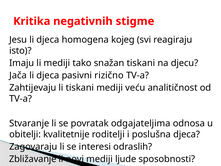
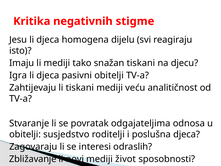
kojeg: kojeg -> dijelu
Jača: Jača -> Igra
pasivni rizično: rizično -> obitelji
kvalitetnije: kvalitetnije -> susjedstvo
ljude: ljude -> život
